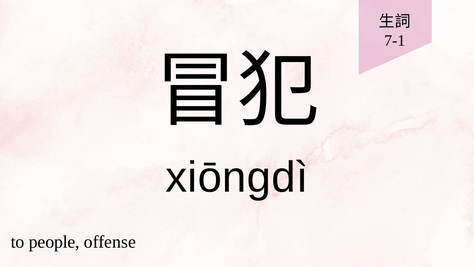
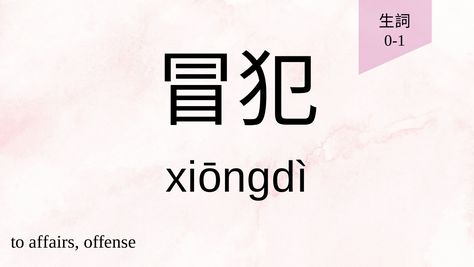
7-1: 7-1 -> 0-1
people: people -> affairs
